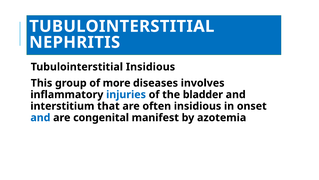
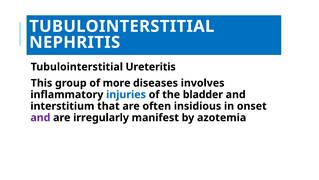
Tubulointerstitial Insidious: Insidious -> Ureteritis
and at (40, 117) colour: blue -> purple
congenital: congenital -> irregularly
